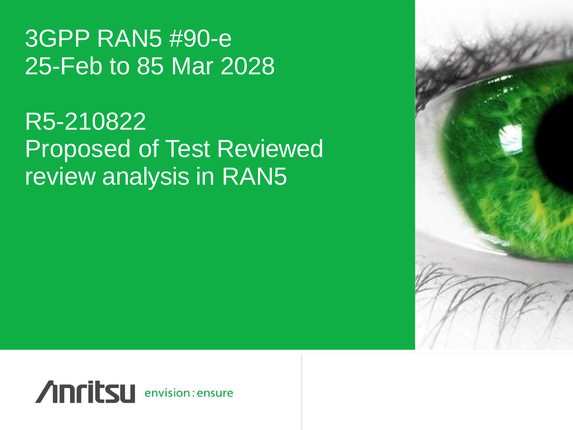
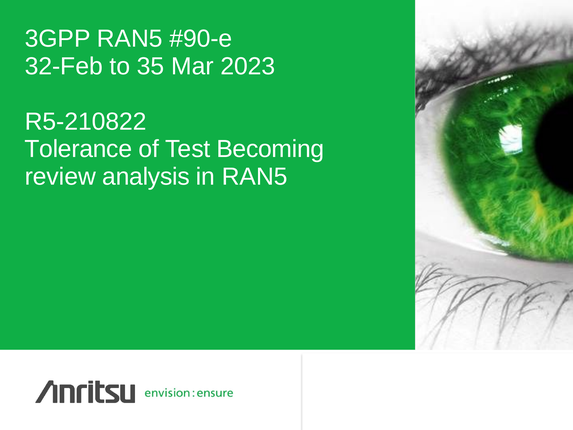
25-Feb: 25-Feb -> 32-Feb
85: 85 -> 35
2028: 2028 -> 2023
Proposed: Proposed -> Tolerance
Reviewed: Reviewed -> Becoming
